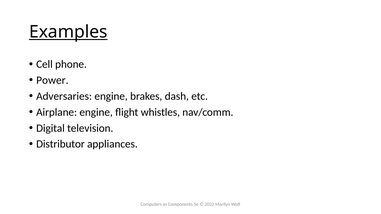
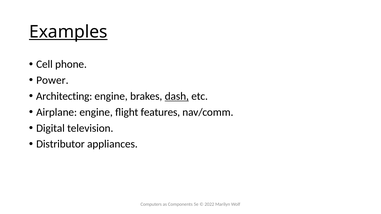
Adversaries: Adversaries -> Architecting
dash underline: none -> present
whistles: whistles -> features
